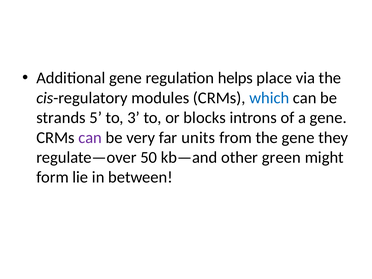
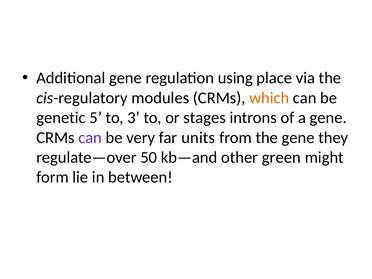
helps: helps -> using
which colour: blue -> orange
strands: strands -> genetic
blocks: blocks -> stages
